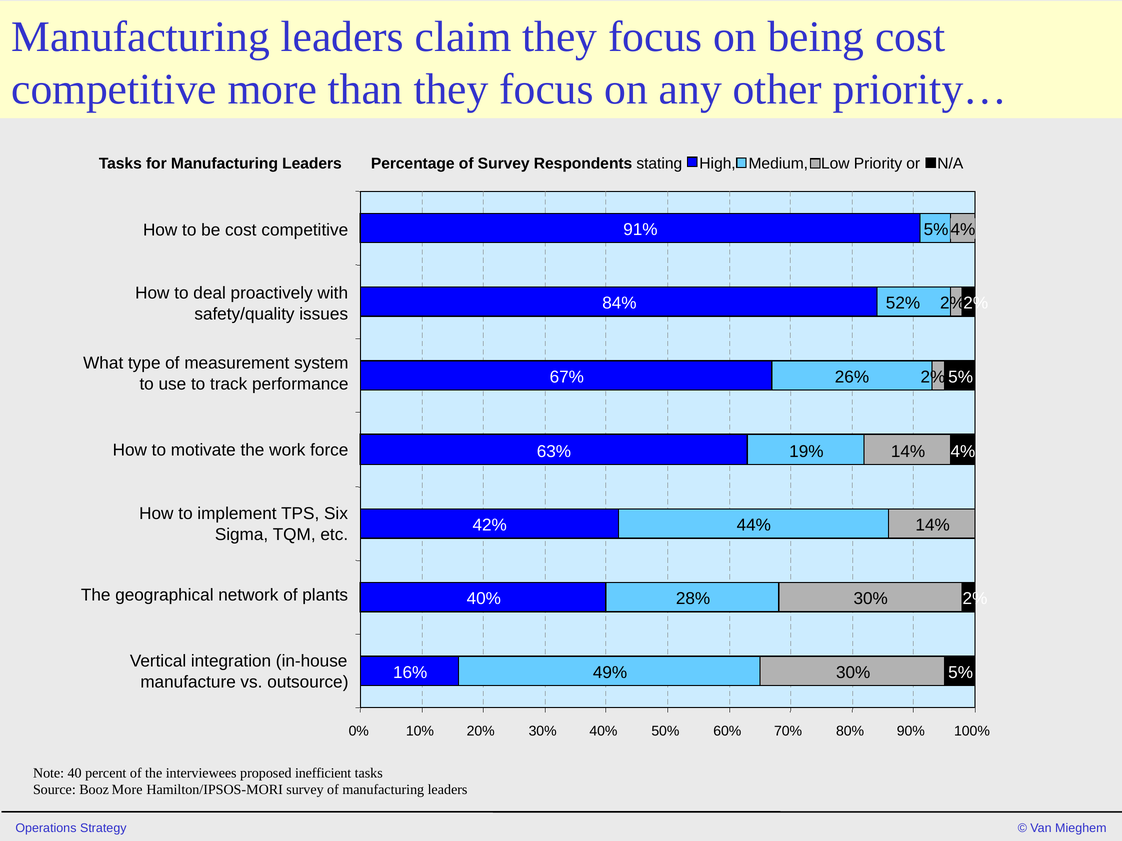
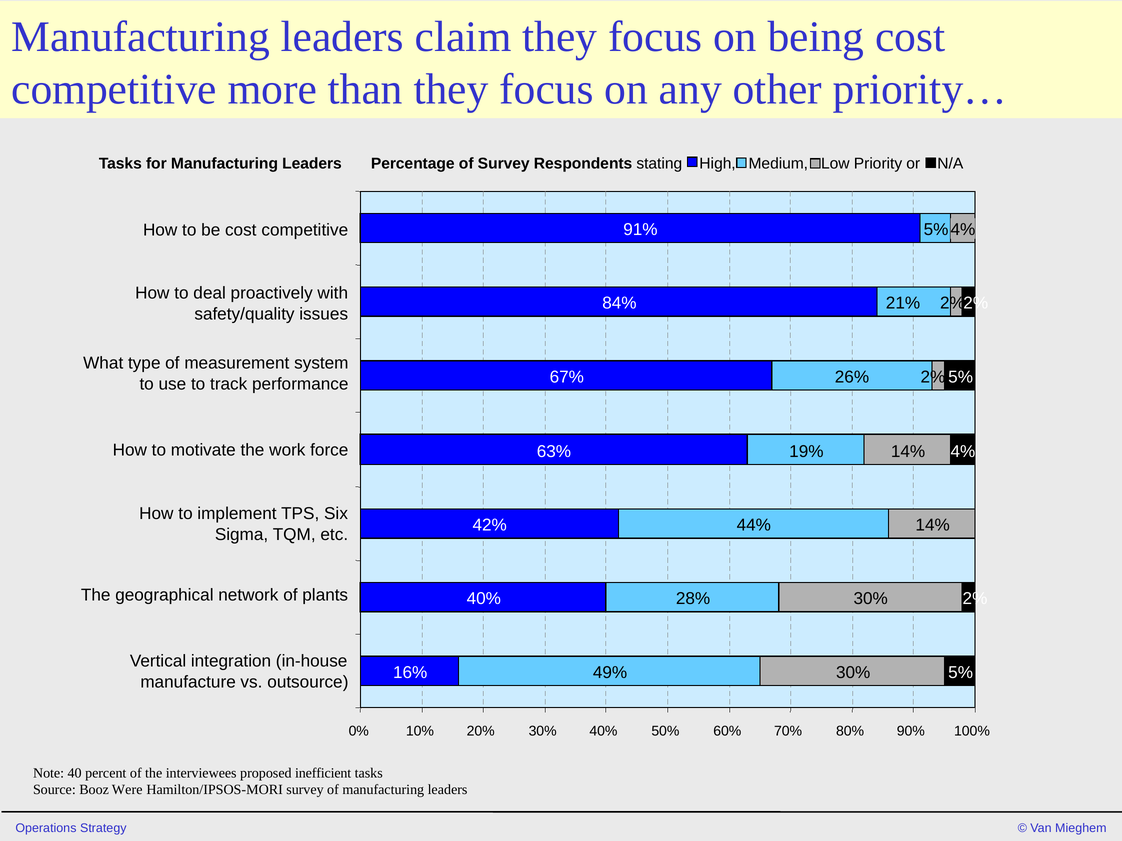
52%: 52% -> 21%
Booz More: More -> Were
